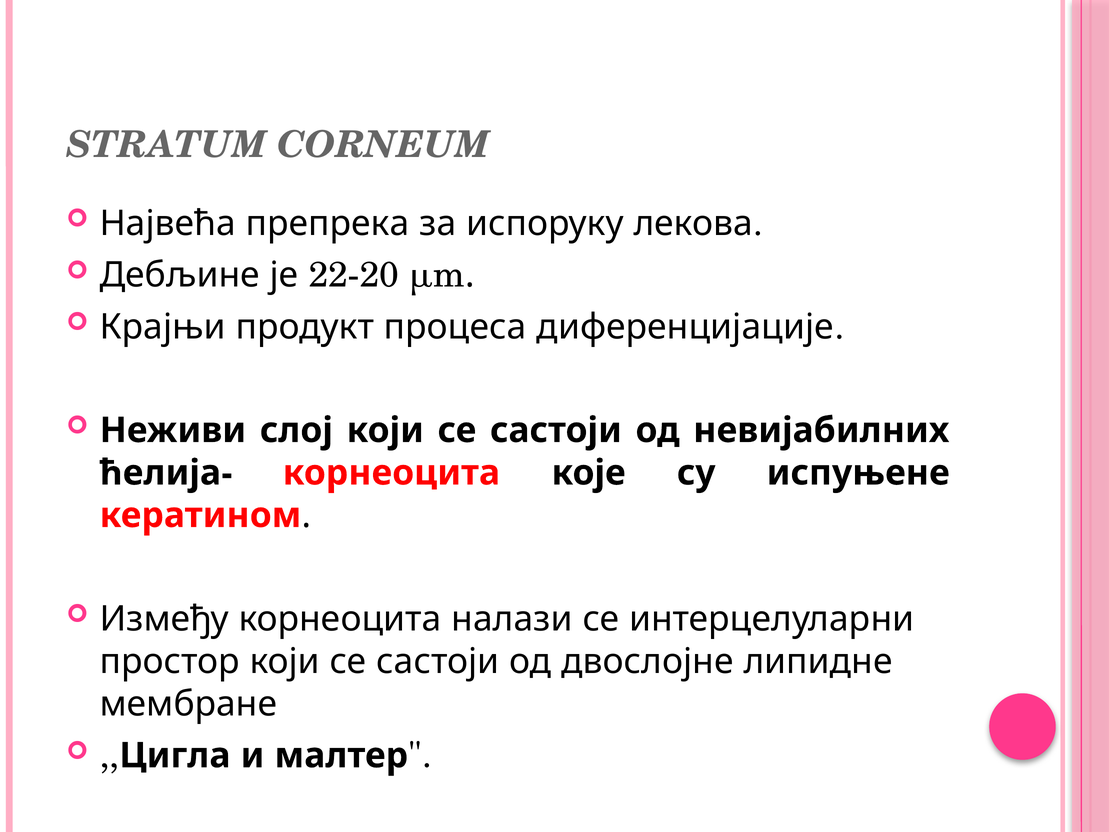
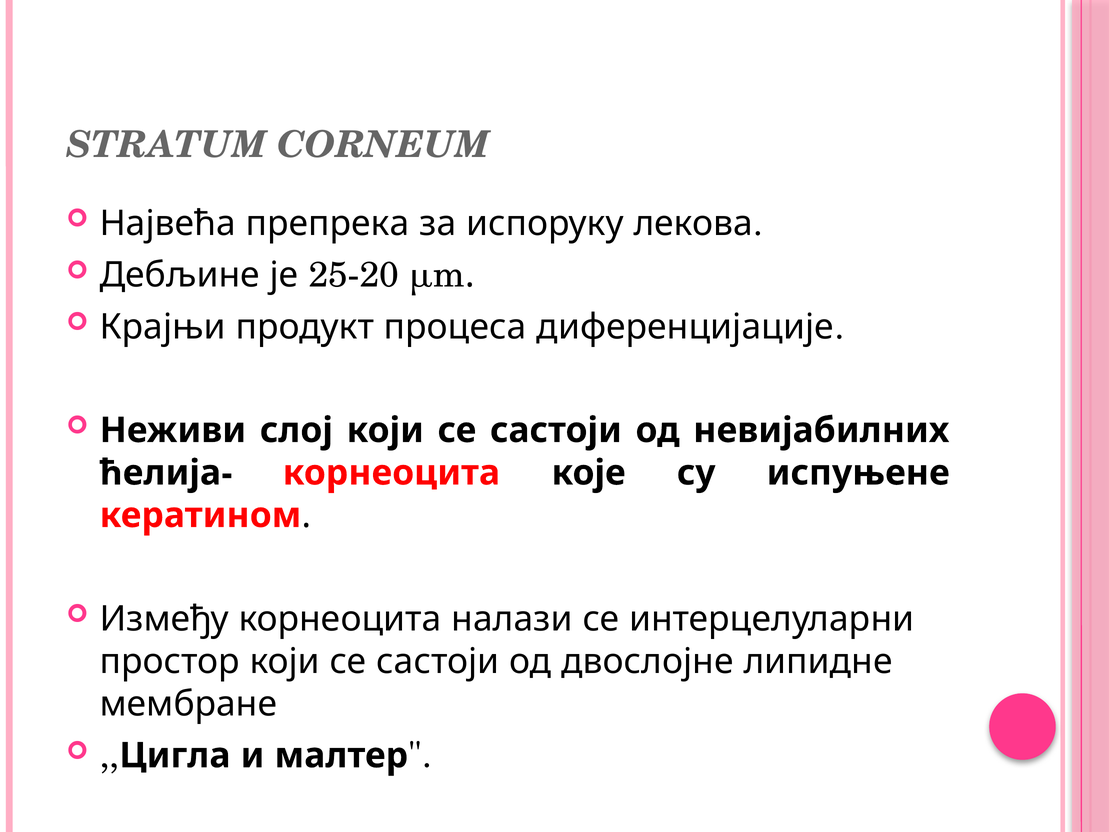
22-20: 22-20 -> 25-20
